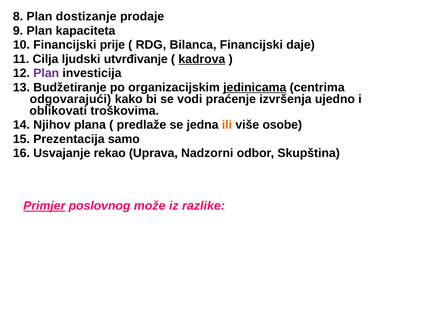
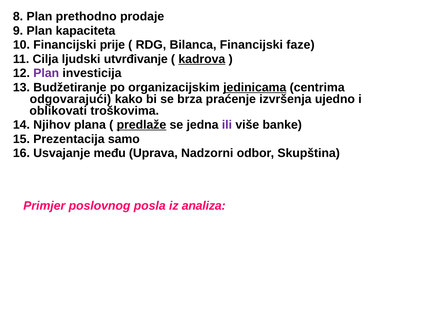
dostizanje: dostizanje -> prethodno
daje: daje -> faze
vodi: vodi -> brza
predlaže underline: none -> present
ili colour: orange -> purple
osobe: osobe -> banke
rekao: rekao -> među
Primjer underline: present -> none
može: može -> posla
razlike: razlike -> analiza
